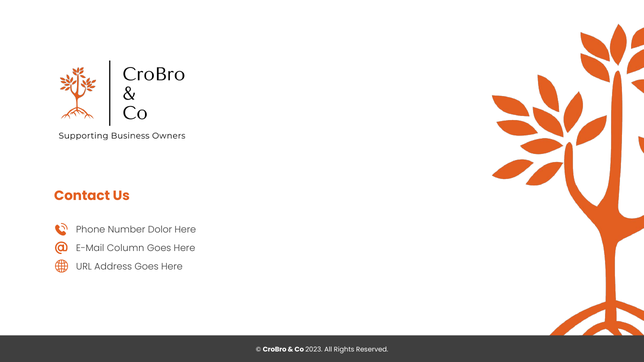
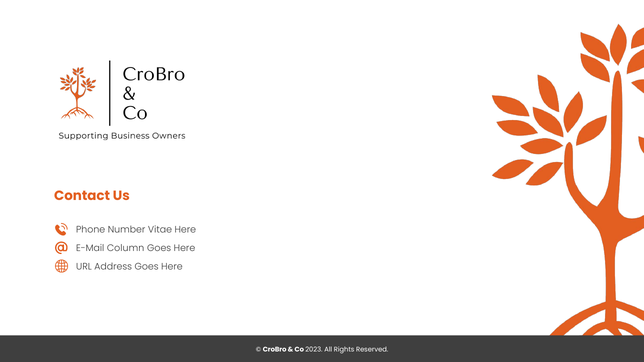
Dolor: Dolor -> Vitae
